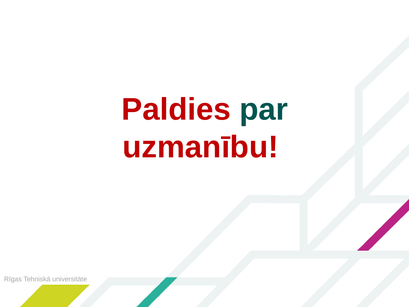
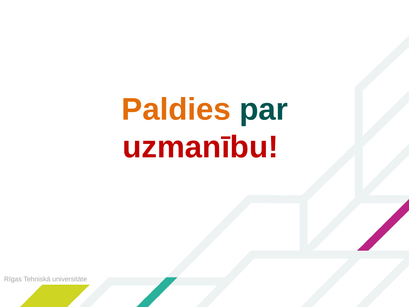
Paldies colour: red -> orange
